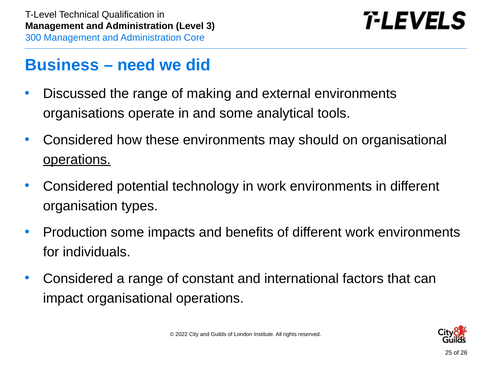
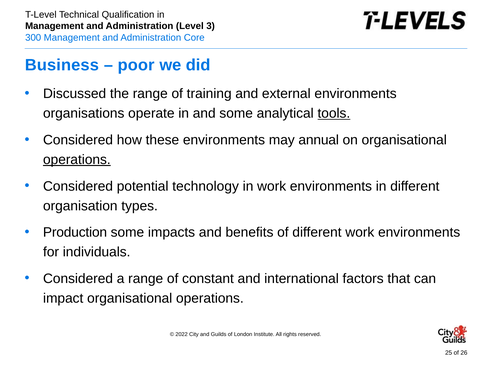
need: need -> poor
making: making -> training
tools underline: none -> present
should: should -> annual
